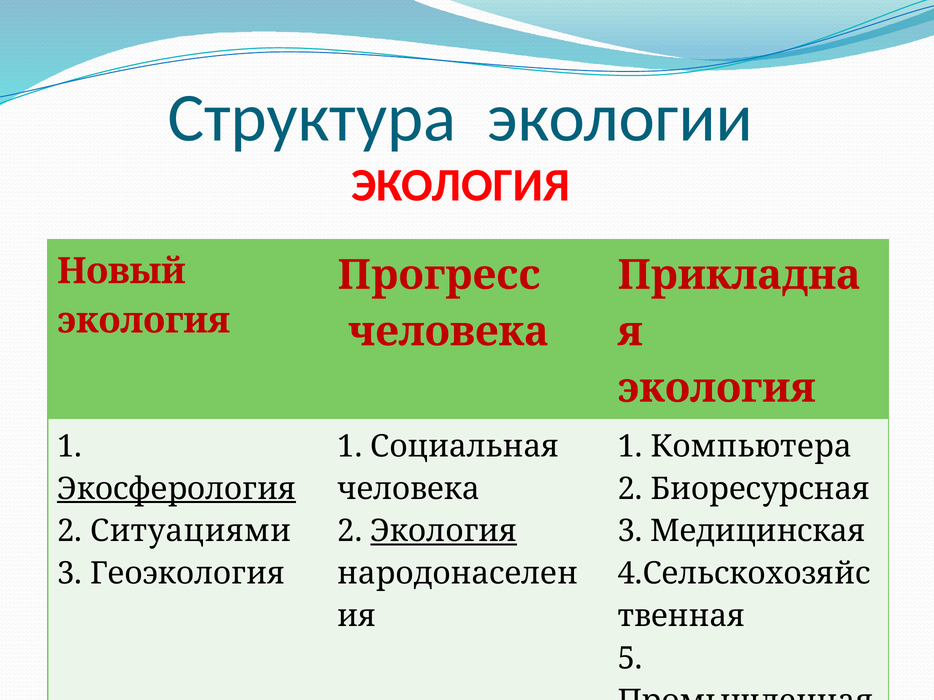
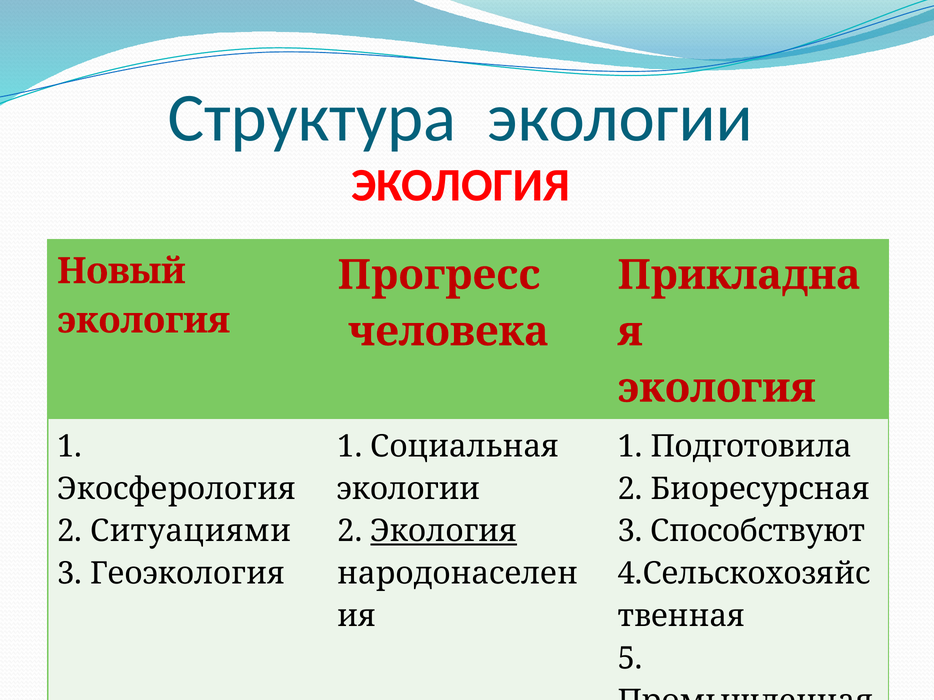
Компьютера: Компьютера -> Подготовила
Экосферология underline: present -> none
человека at (409, 489): человека -> экологии
3 Медицинская: Медицинская -> Способствуют
